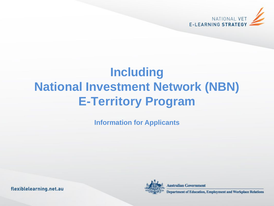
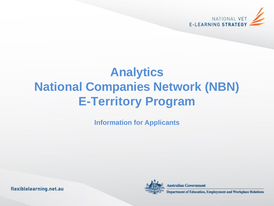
Including: Including -> Analytics
Investment: Investment -> Companies
